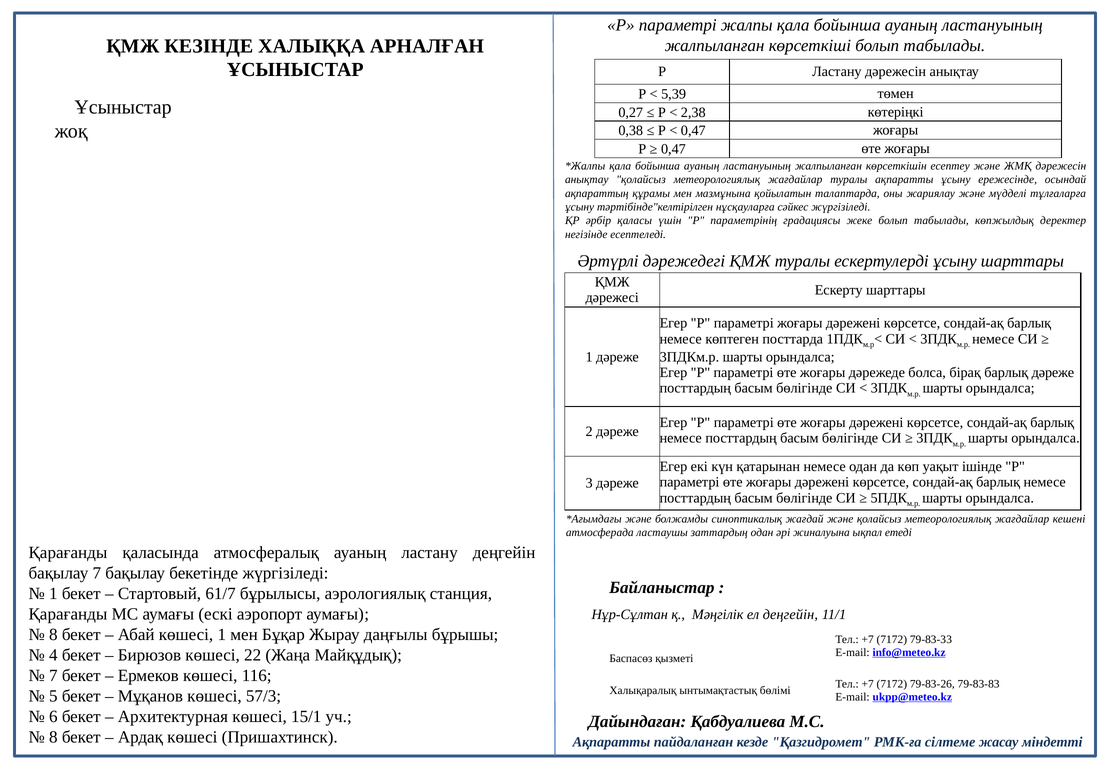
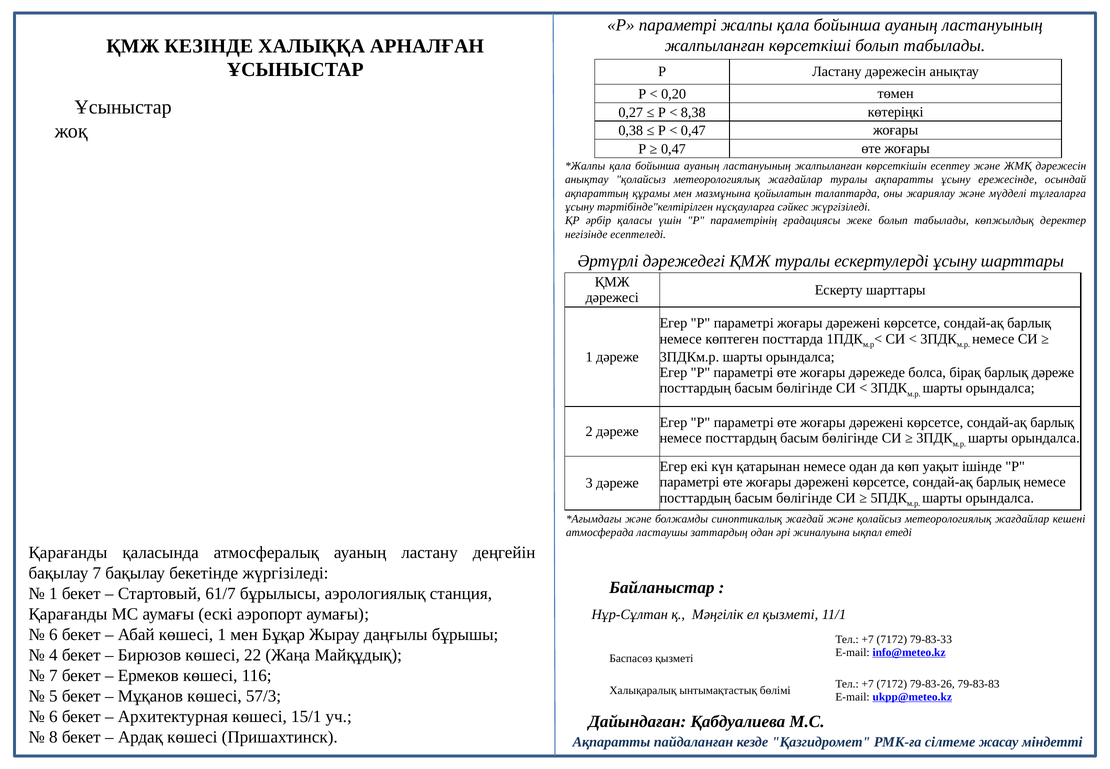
5,39: 5,39 -> 0,20
2,38: 2,38 -> 8,38
ел деңгейін: деңгейін -> қызметі
8 at (53, 634): 8 -> 6
